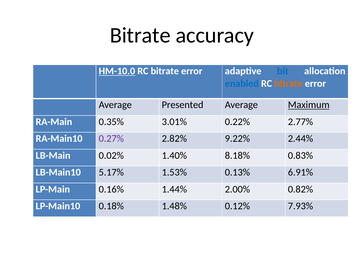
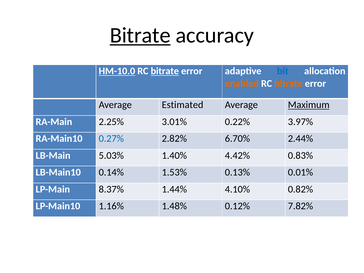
Bitrate at (140, 35) underline: none -> present
bitrate at (165, 71) underline: none -> present
enabled colour: blue -> orange
Presented: Presented -> Estimated
0.35%: 0.35% -> 2.25%
2.77%: 2.77% -> 3.97%
0.27% colour: purple -> blue
9.22%: 9.22% -> 6.70%
0.02%: 0.02% -> 5.03%
8.18%: 8.18% -> 4.42%
5.17%: 5.17% -> 0.14%
6.91%: 6.91% -> 0.01%
0.16%: 0.16% -> 8.37%
2.00%: 2.00% -> 4.10%
0.18%: 0.18% -> 1.16%
7.93%: 7.93% -> 7.82%
